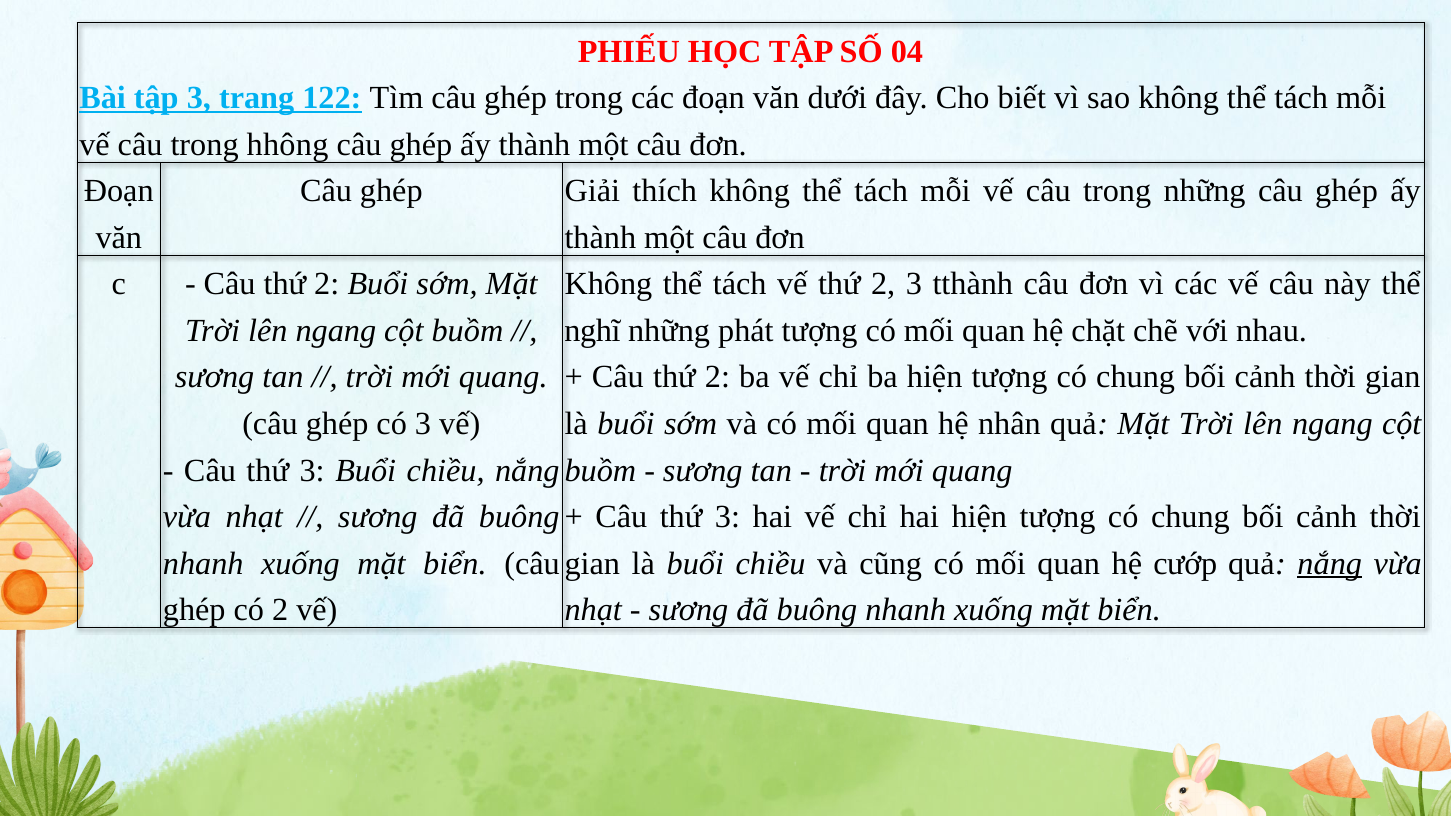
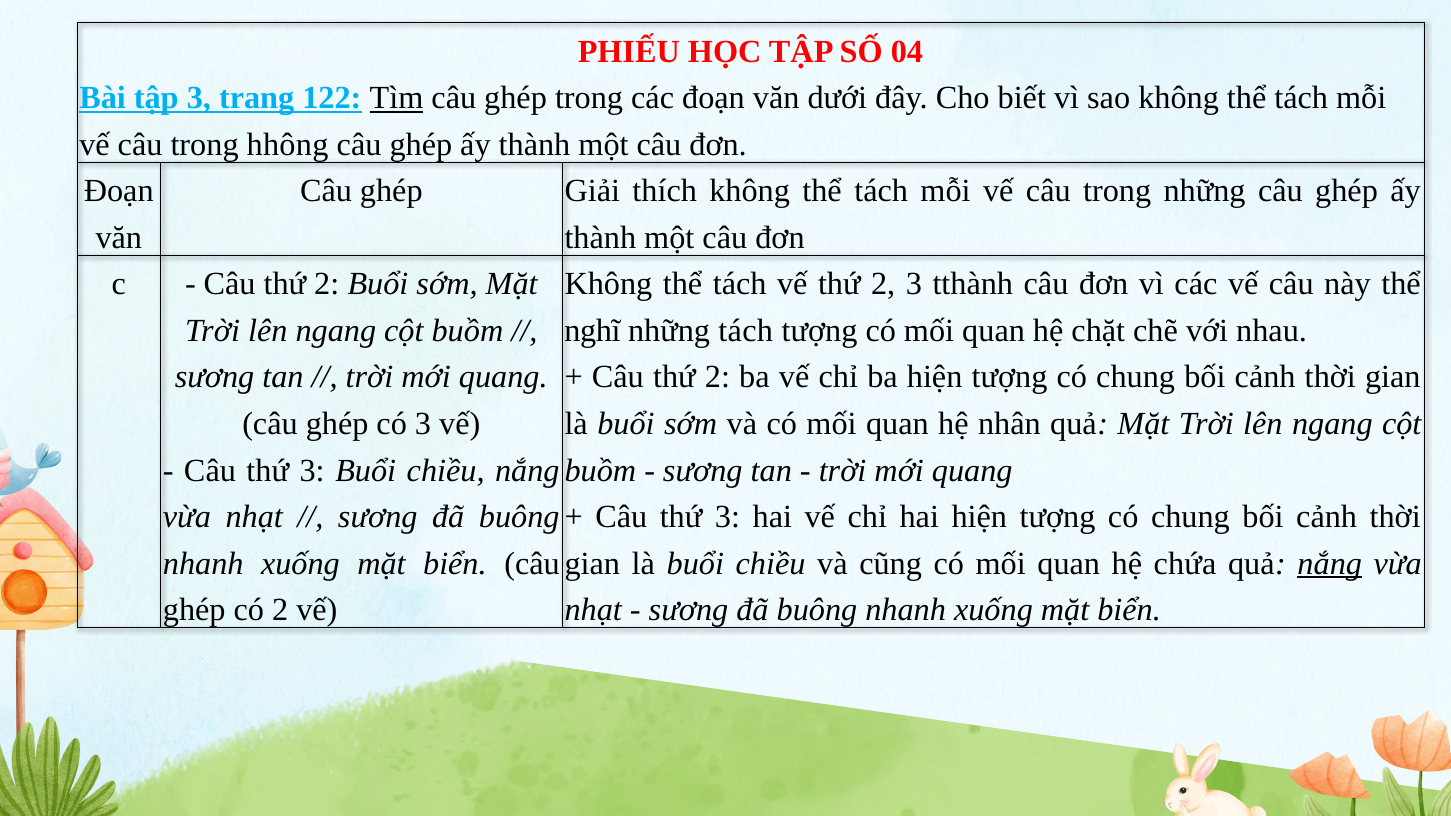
Tìm underline: none -> present
những phát: phát -> tách
cướp: cướp -> chứa
